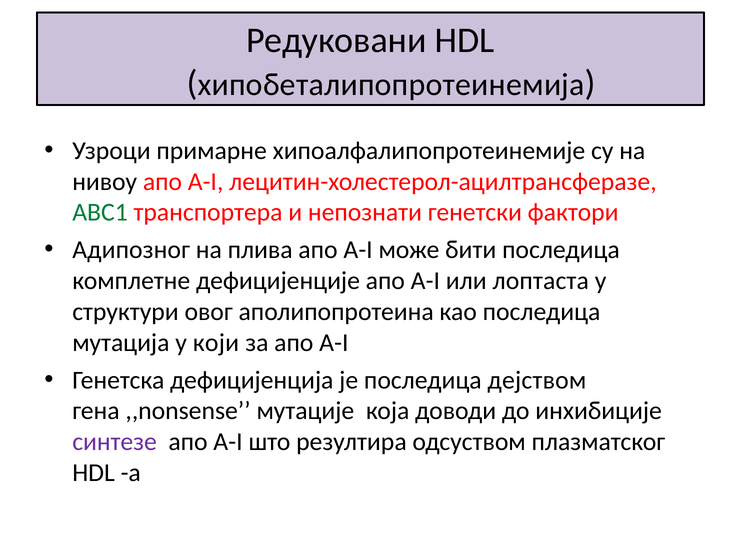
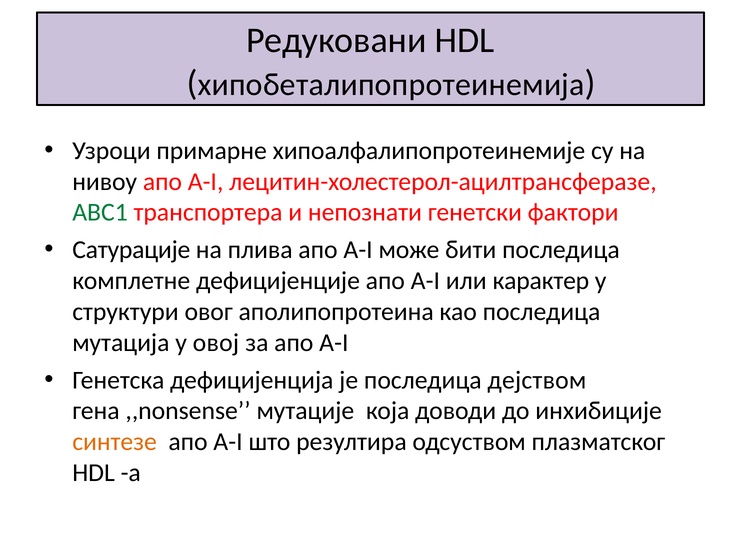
Адипозног: Адипозног -> Сатурације
лоптаста: лоптаста -> карактер
који: који -> овој
синтезе colour: purple -> orange
